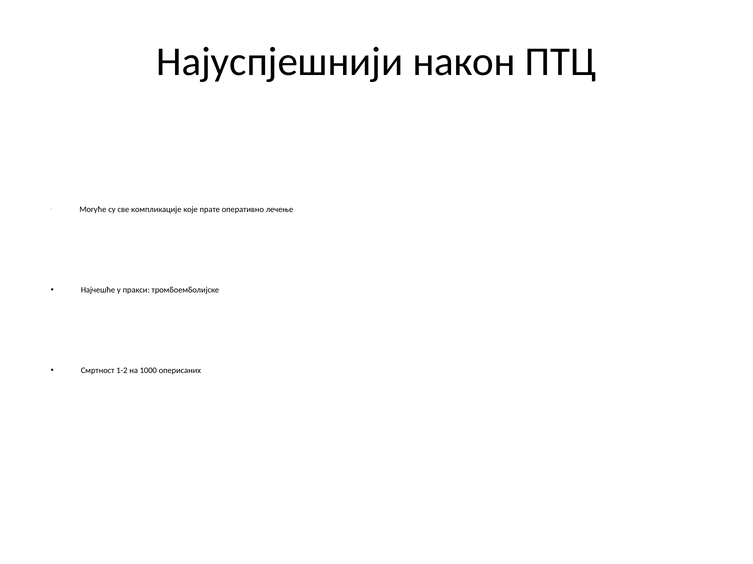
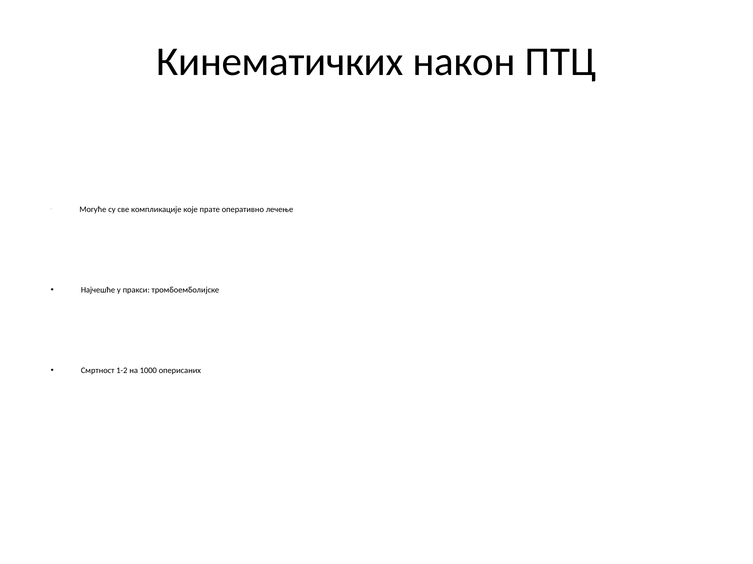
Најуспјешнији: Најуспјешнији -> Кинематичких
